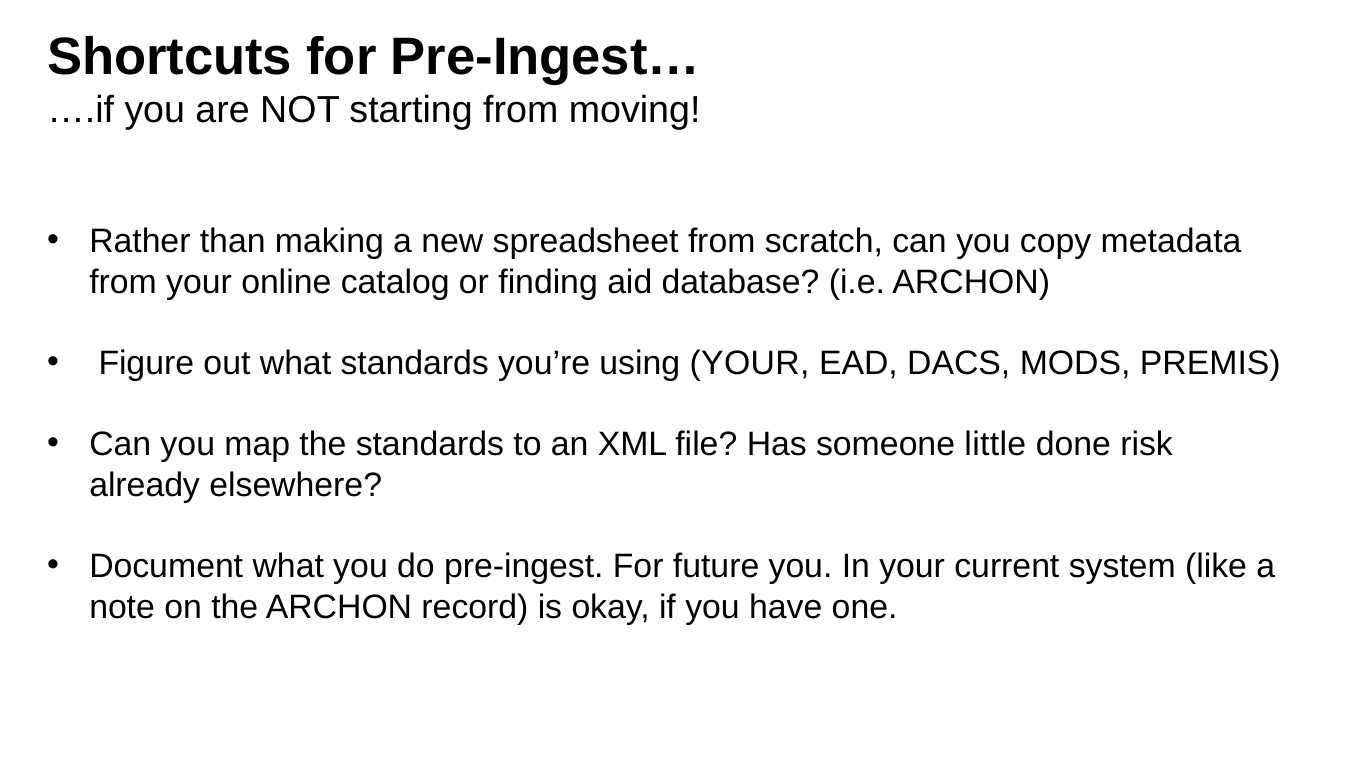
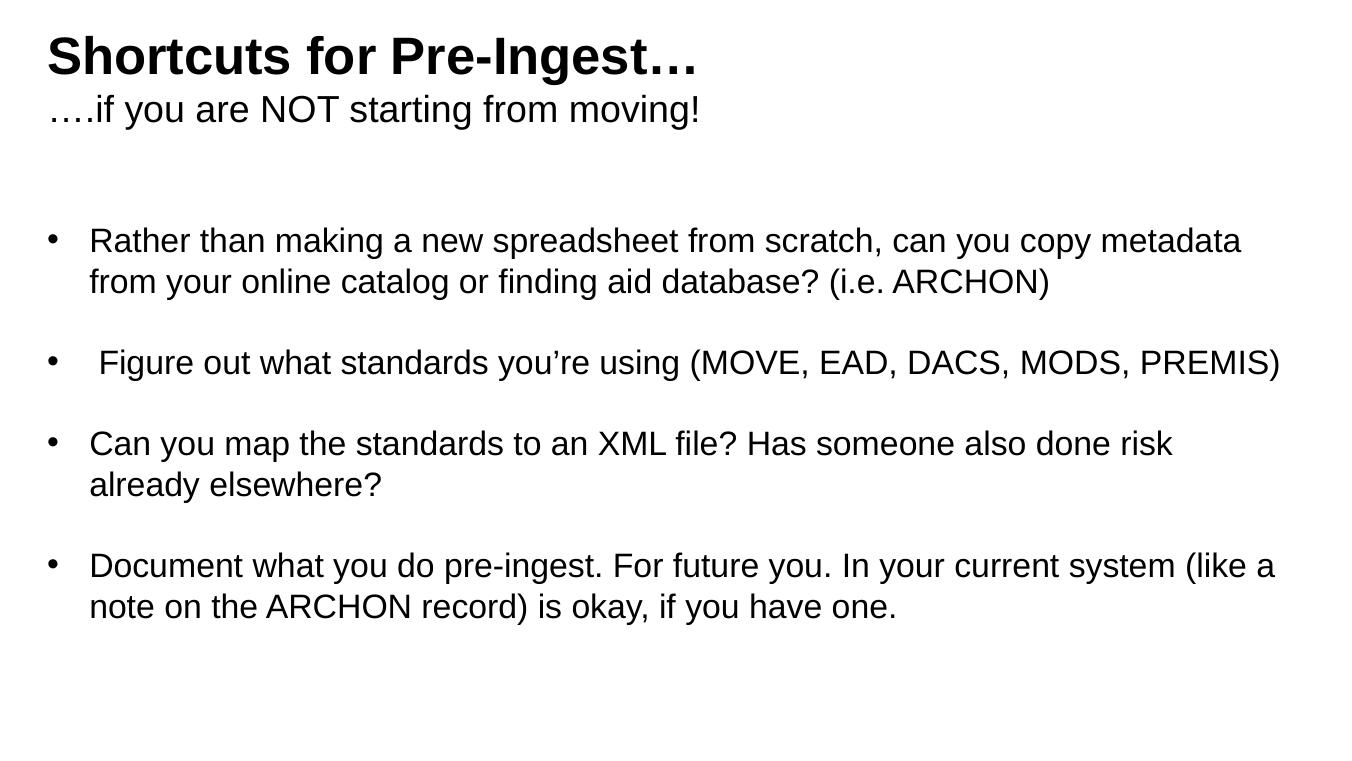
using YOUR: YOUR -> MOVE
little: little -> also
